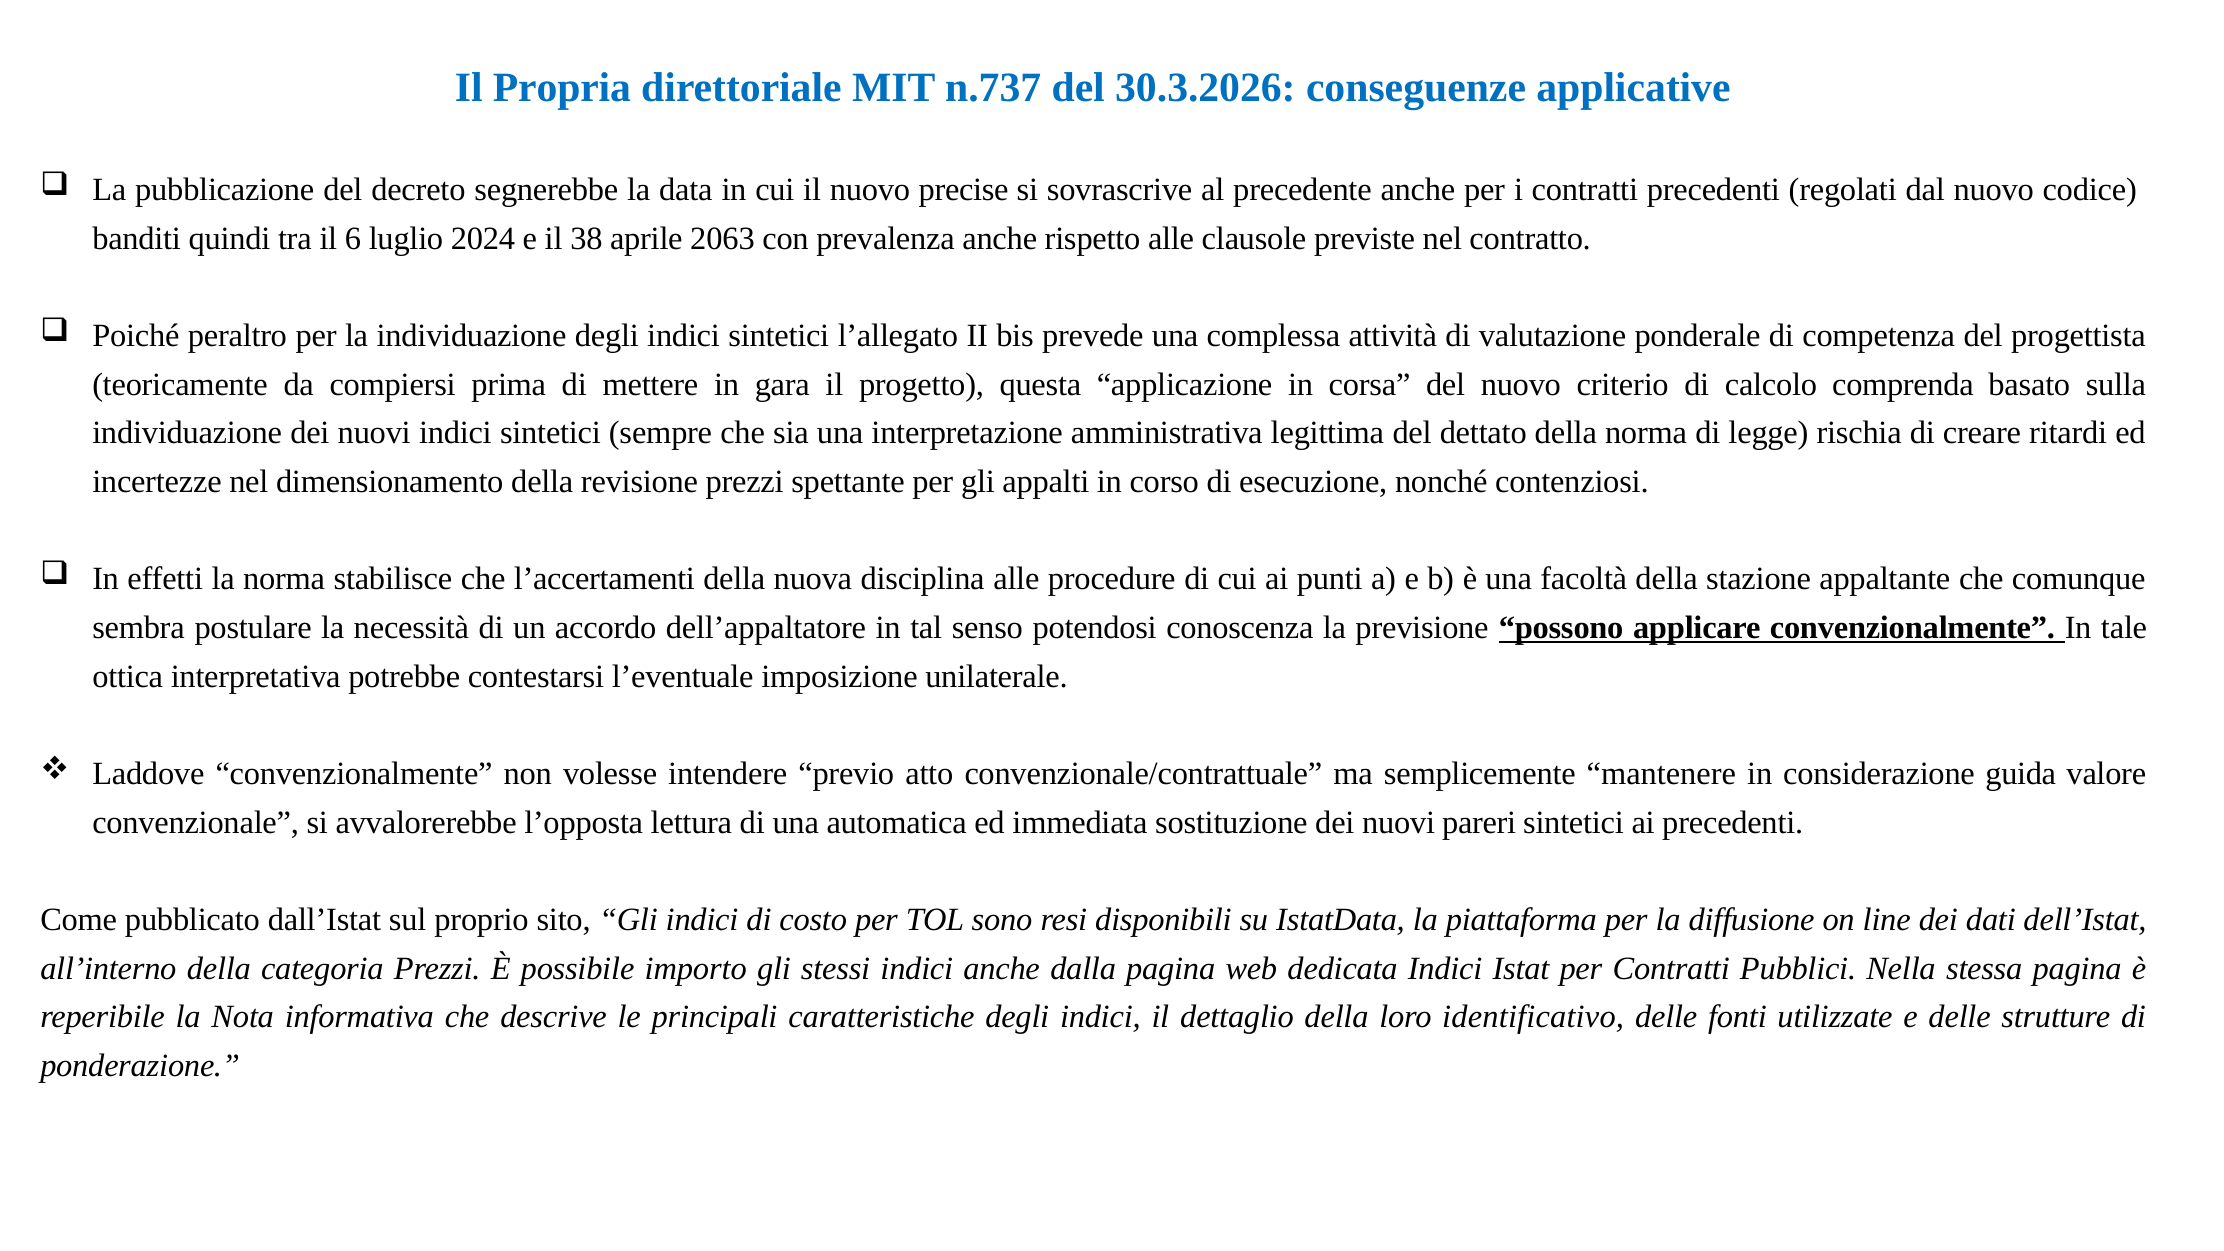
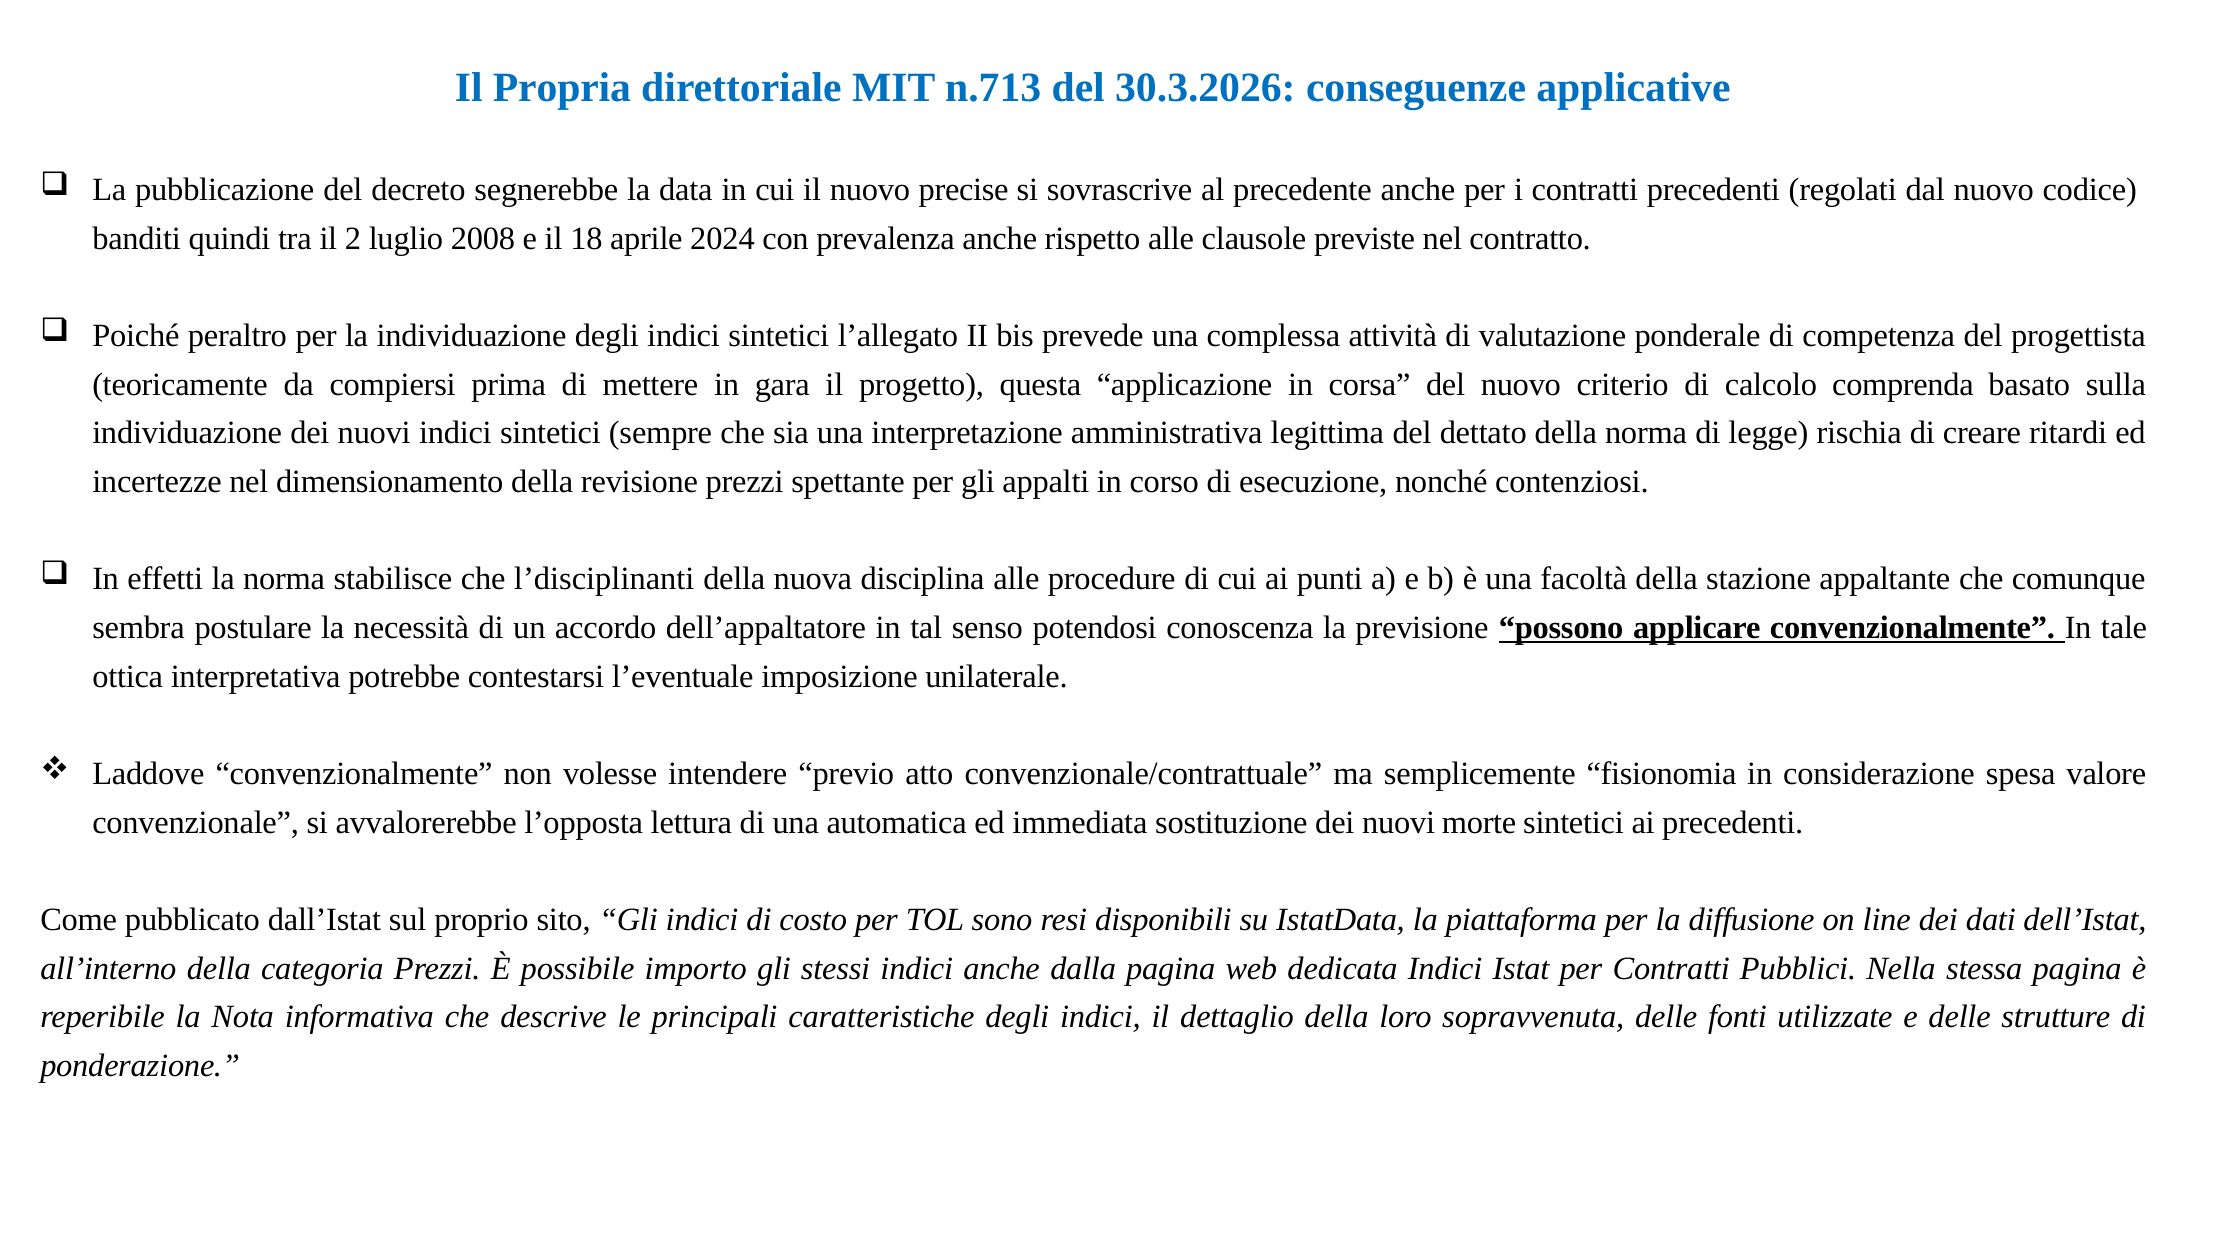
n.737: n.737 -> n.713
6: 6 -> 2
2024: 2024 -> 2008
38: 38 -> 18
2063: 2063 -> 2024
l’accertamenti: l’accertamenti -> l’disciplinanti
mantenere: mantenere -> fisionomia
guida: guida -> spesa
pareri: pareri -> morte
identificativo: identificativo -> sopravvenuta
